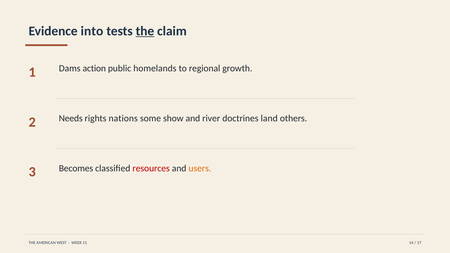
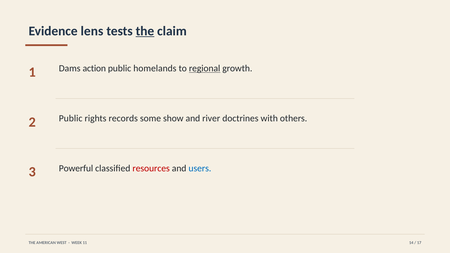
into: into -> lens
regional underline: none -> present
2 Needs: Needs -> Public
nations: nations -> records
land: land -> with
Becomes: Becomes -> Powerful
users colour: orange -> blue
